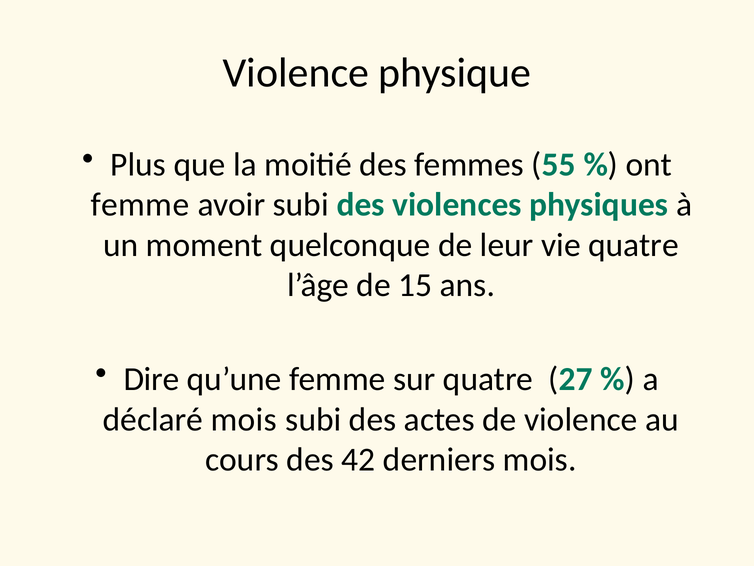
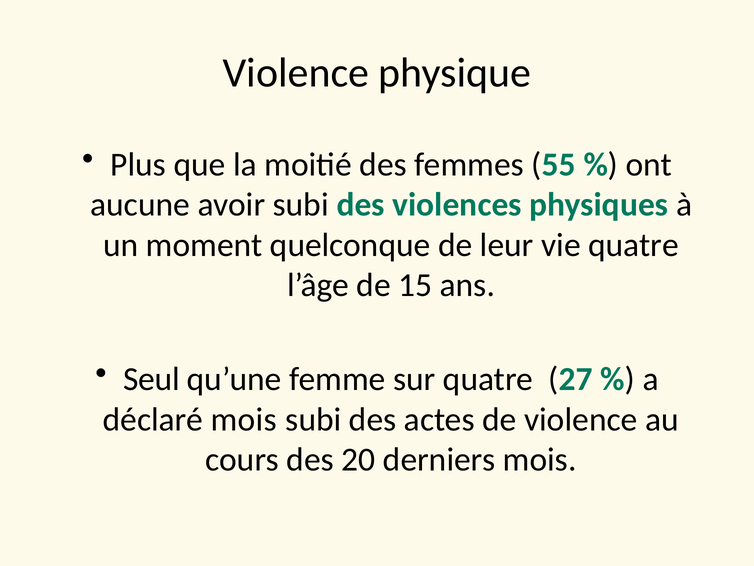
femme at (140, 205): femme -> aucune
Dire: Dire -> Seul
42: 42 -> 20
